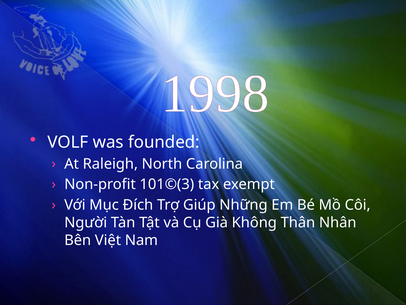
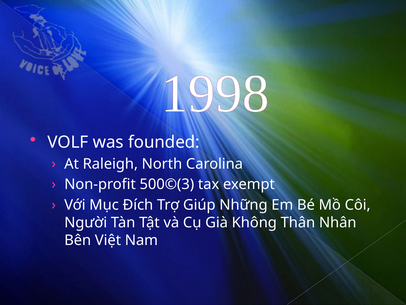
101©(3: 101©(3 -> 500©(3
